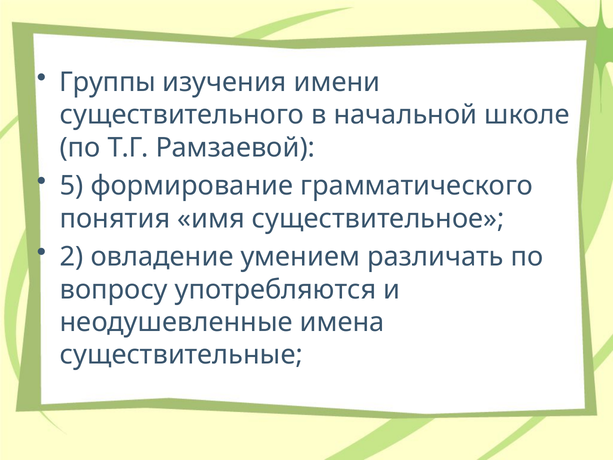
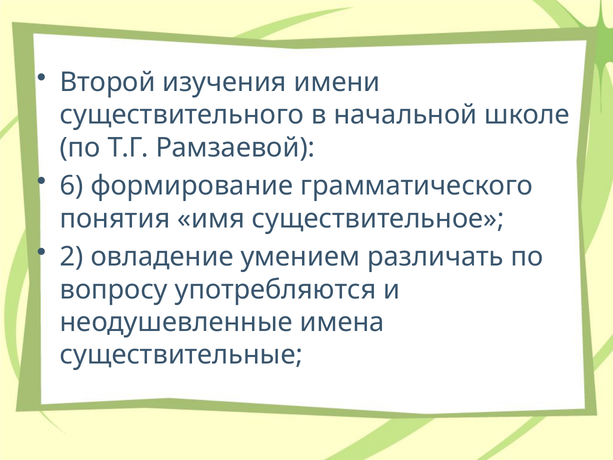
Группы: Группы -> Второй
5: 5 -> 6
